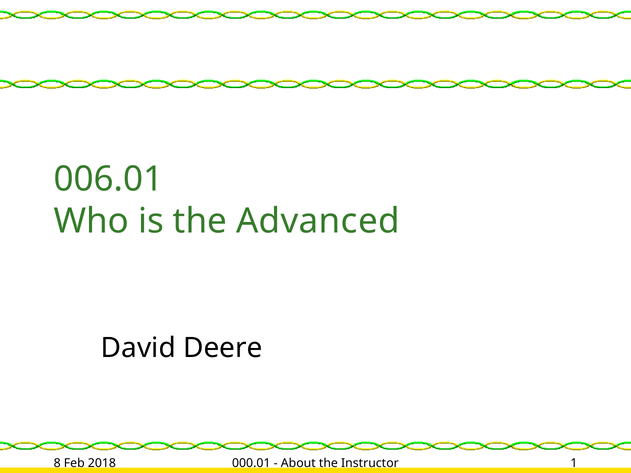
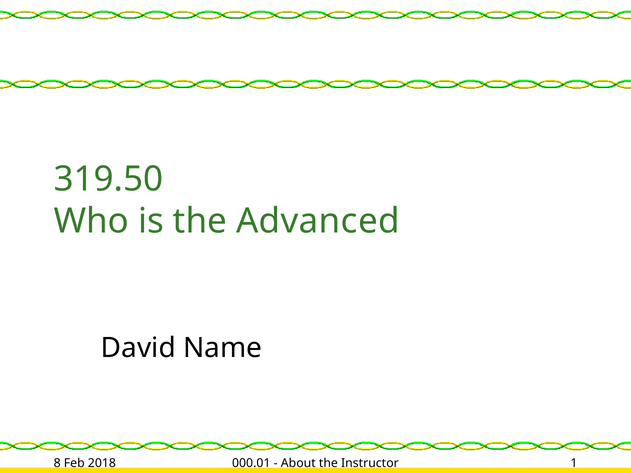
006.01: 006.01 -> 319.50
Deere: Deere -> Name
